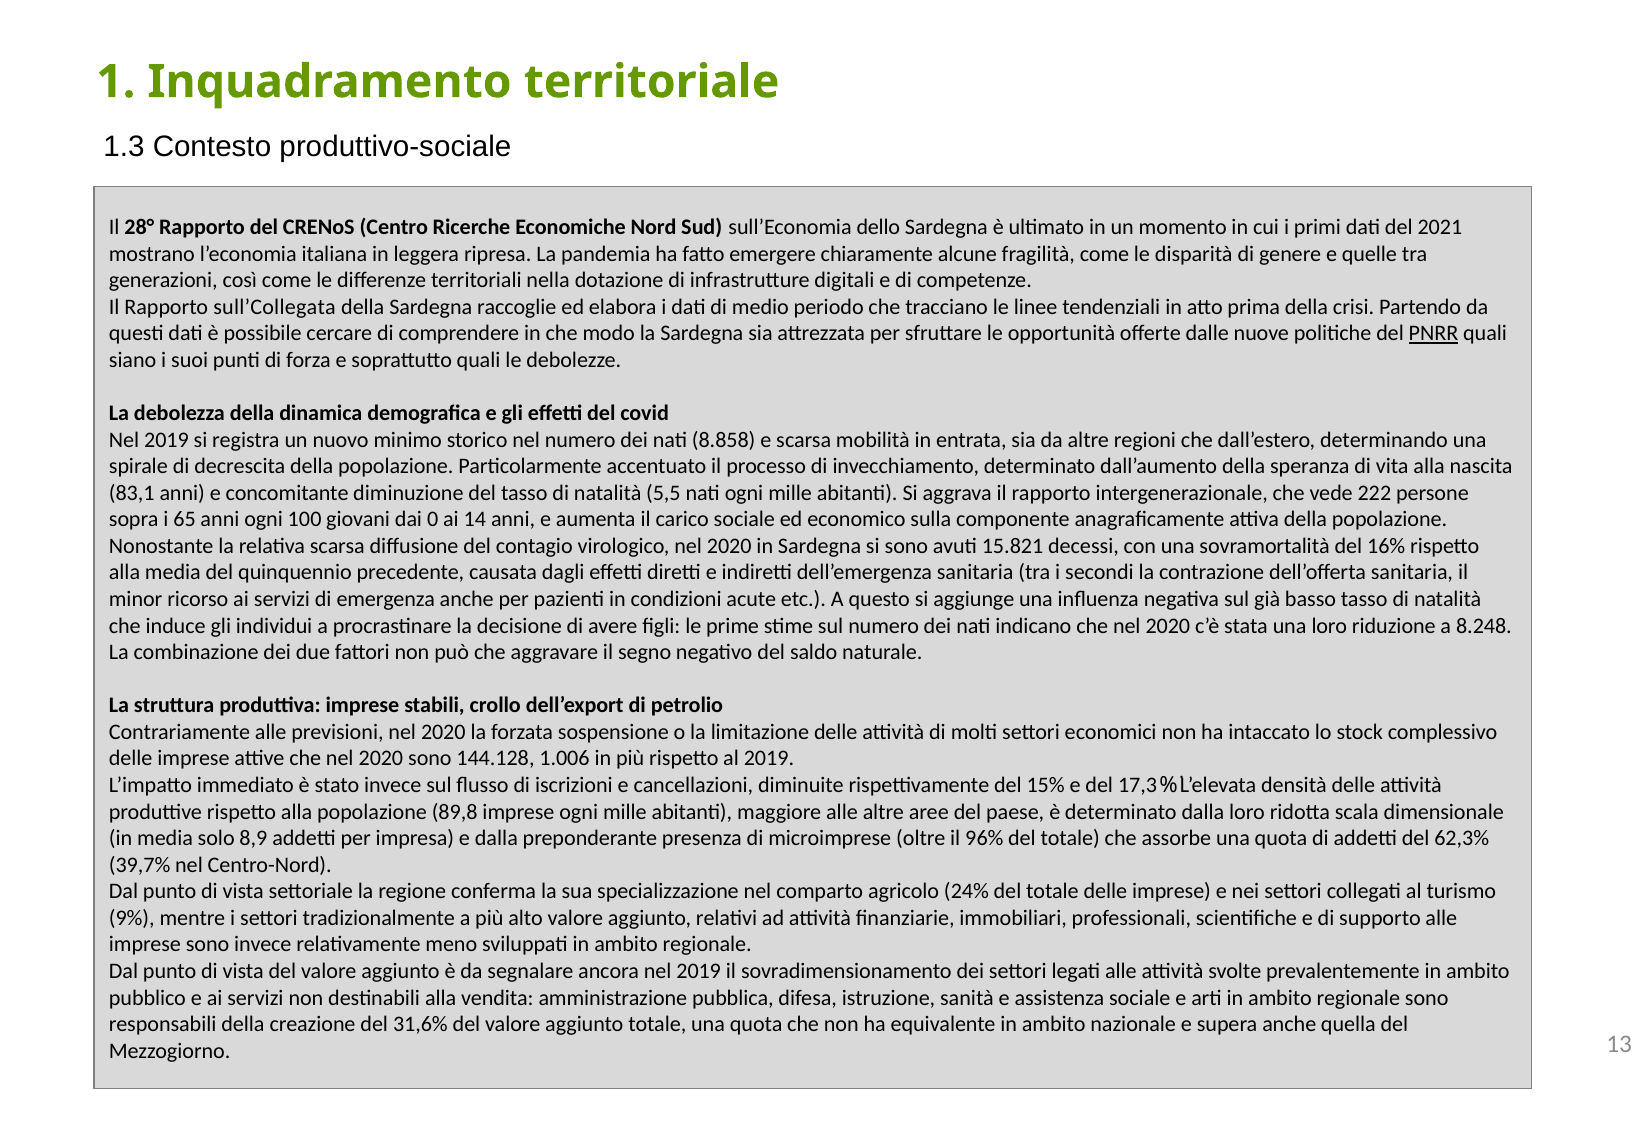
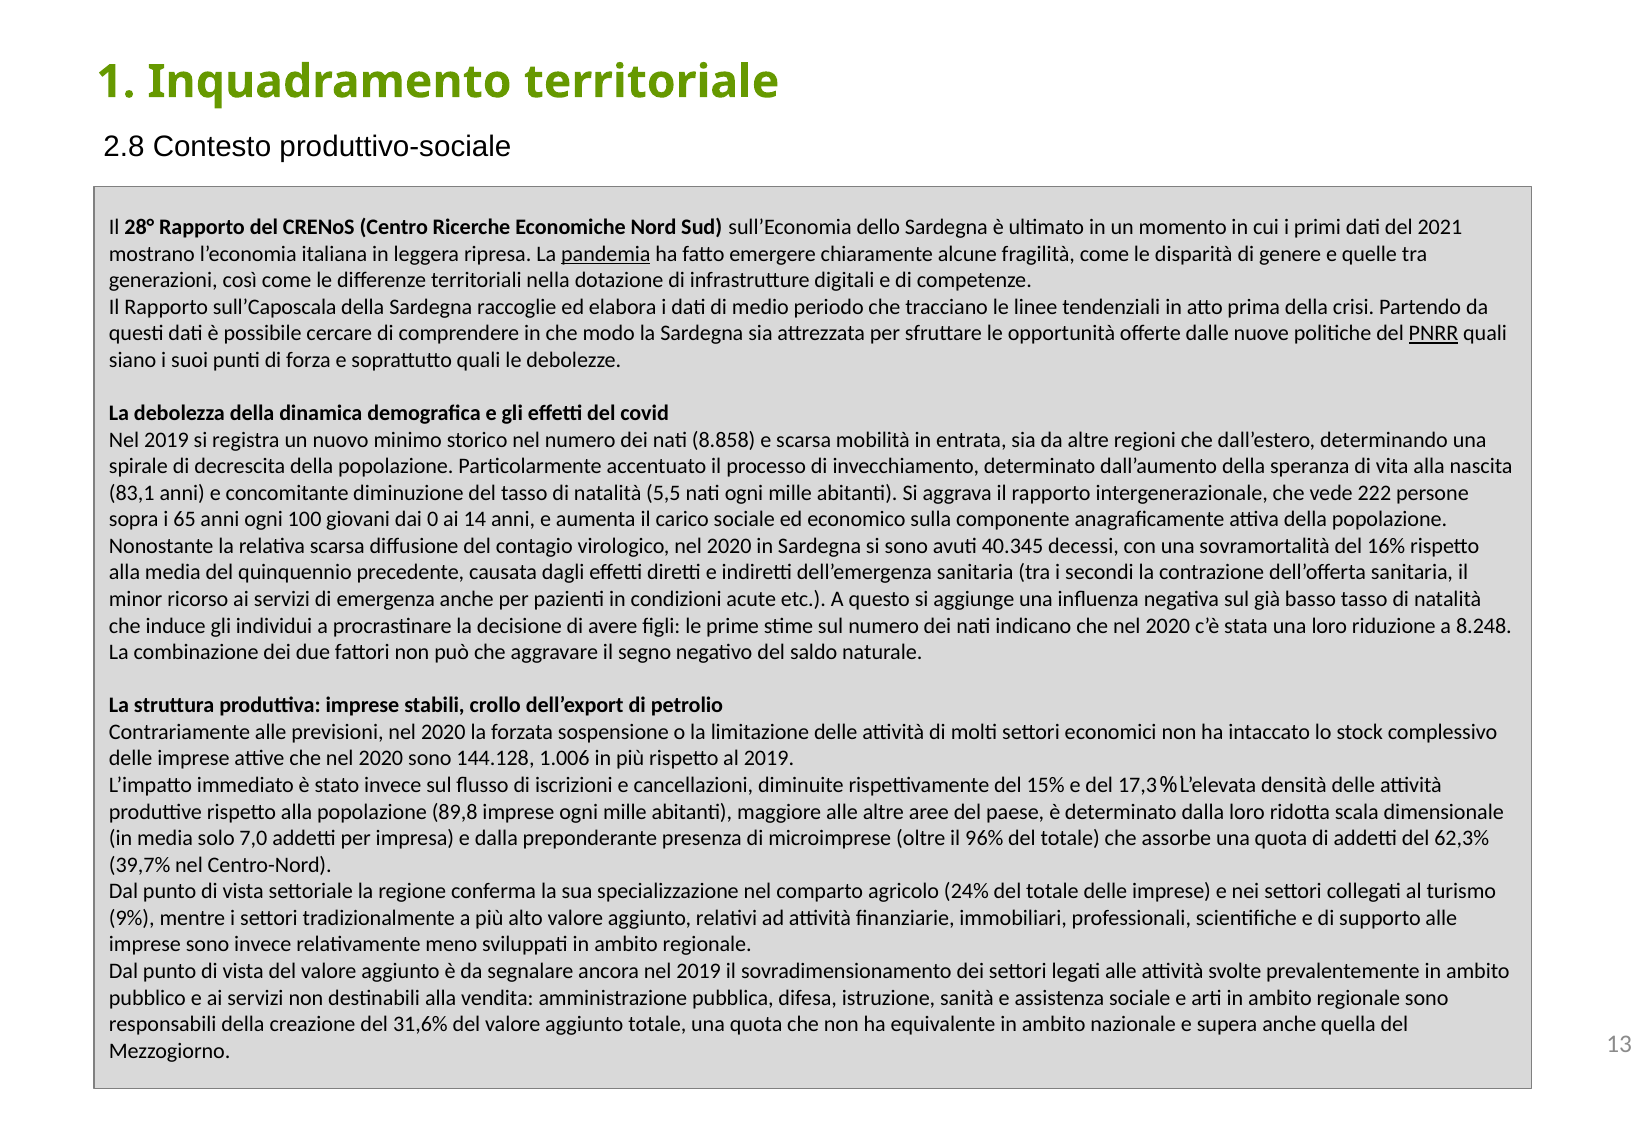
1.3: 1.3 -> 2.8
pandemia underline: none -> present
sull’Collegata: sull’Collegata -> sull’Caposcala
15.821: 15.821 -> 40.345
8,9: 8,9 -> 7,0
